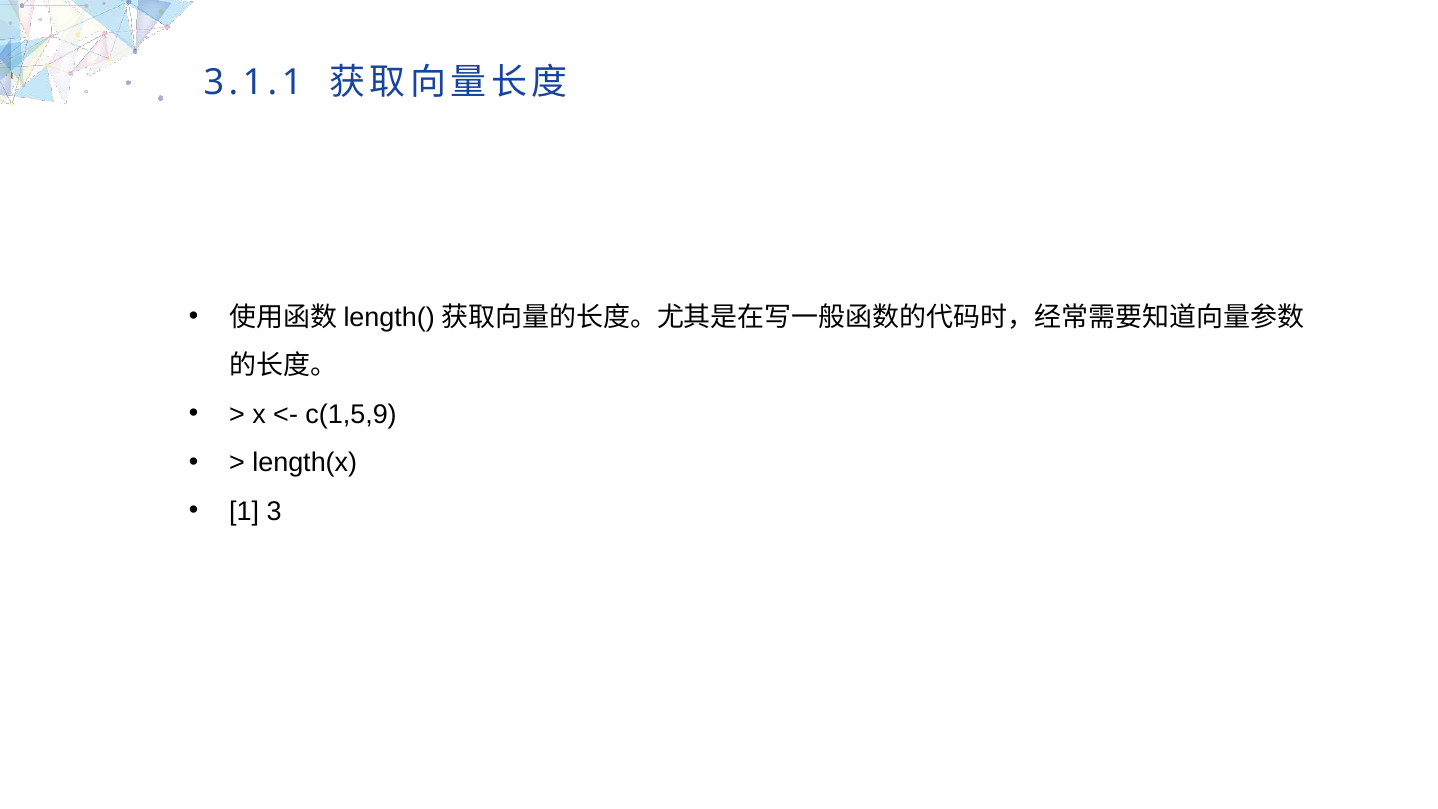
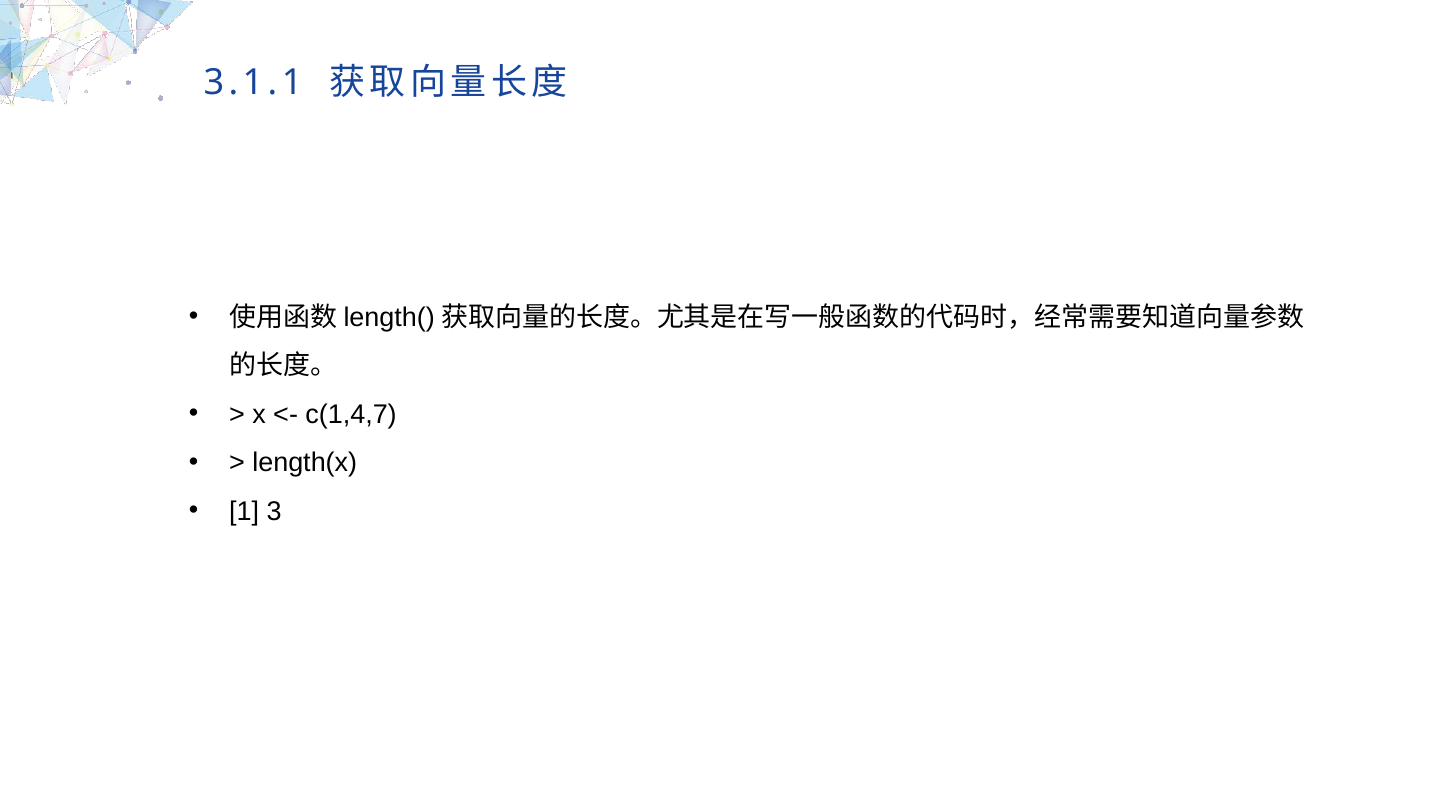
c(1,5,9: c(1,5,9 -> c(1,4,7
